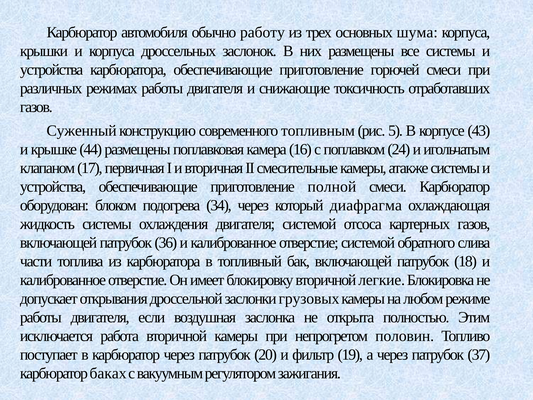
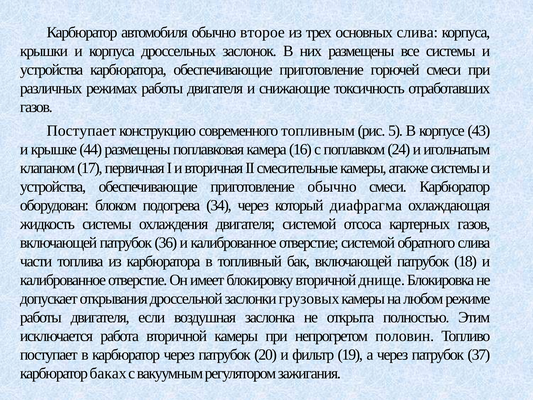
работу: работу -> второе
основных шума: шума -> слива
Суженный at (82, 130): Суженный -> Поступает
приготовление полной: полной -> обычно
легкие: легкие -> днище
